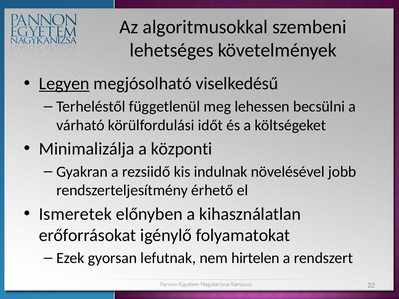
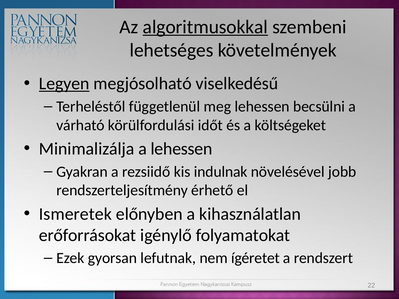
algoritmusokkal underline: none -> present
a központi: központi -> lehessen
hirtelen: hirtelen -> ígéretet
